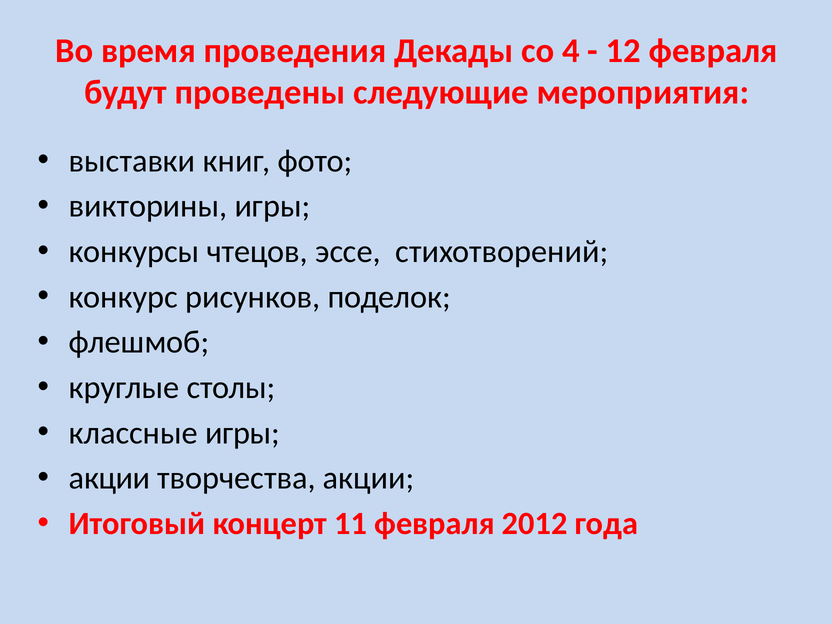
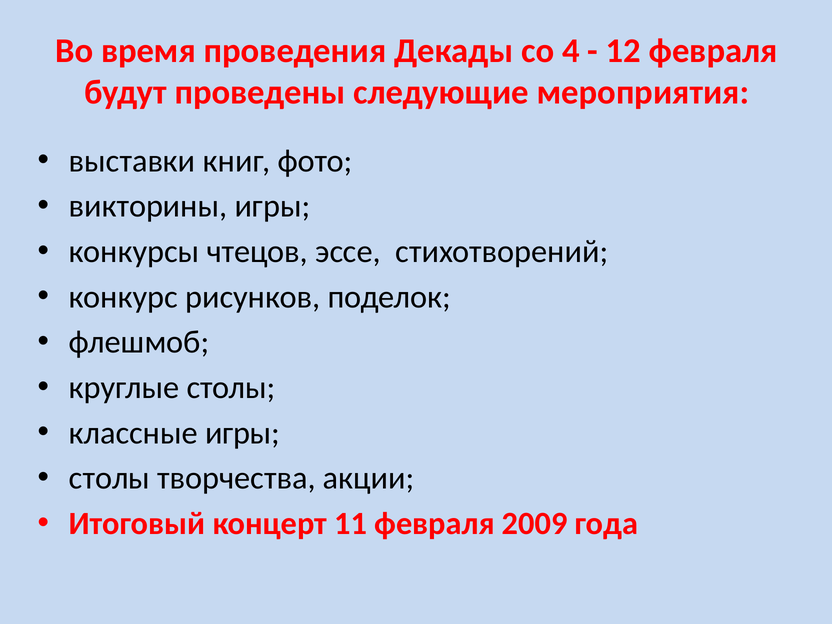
акции at (110, 478): акции -> столы
2012: 2012 -> 2009
